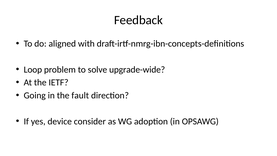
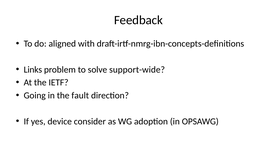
Loop: Loop -> Links
upgrade-wide: upgrade-wide -> support-wide
